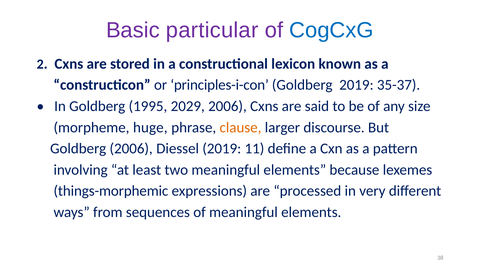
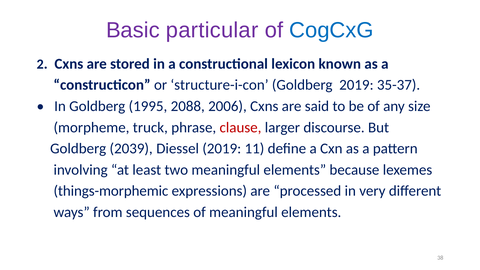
principles-i-con: principles-i-con -> structure-i-con
2029: 2029 -> 2088
huge: huge -> truck
clause colour: orange -> red
Goldberg 2006: 2006 -> 2039
